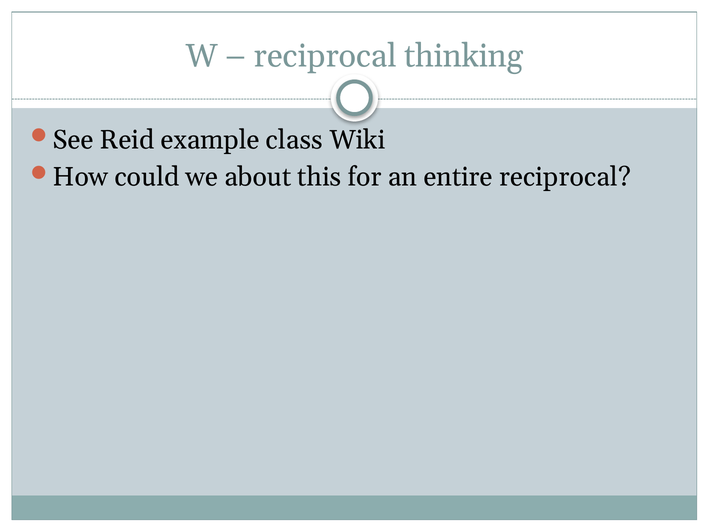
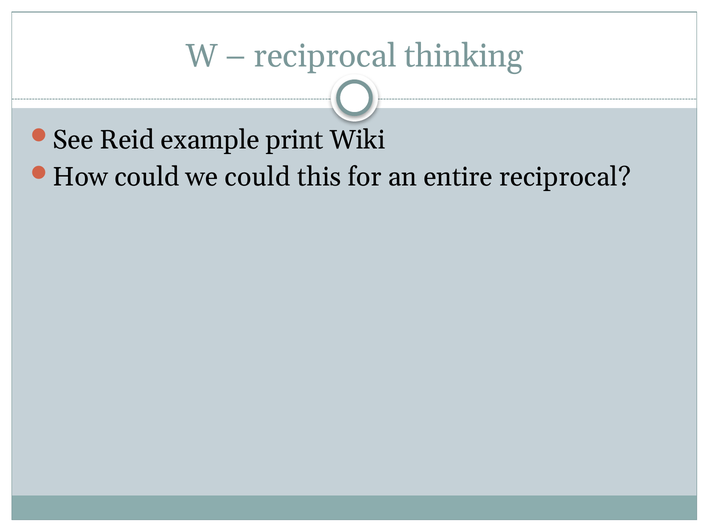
class: class -> print
we about: about -> could
